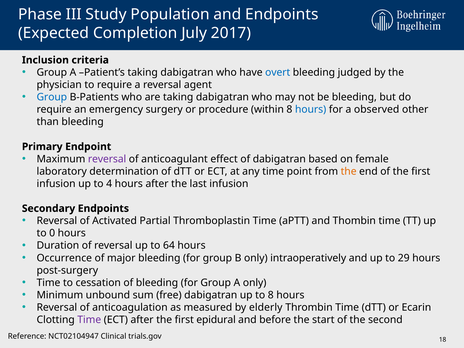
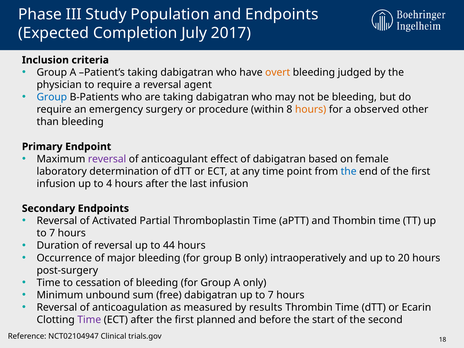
overt colour: blue -> orange
hours at (311, 110) colour: blue -> orange
the at (349, 171) colour: orange -> blue
0 at (52, 233): 0 -> 7
64: 64 -> 44
29: 29 -> 20
dabigatran up to 8: 8 -> 7
elderly: elderly -> results
epidural: epidural -> planned
